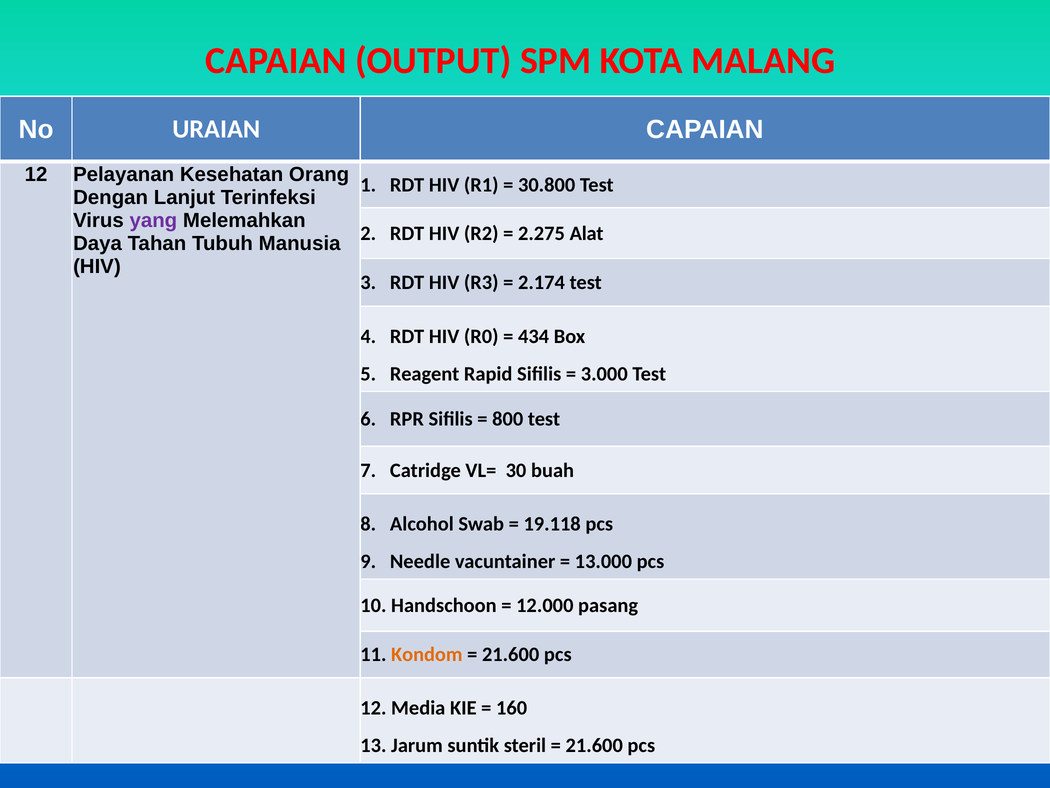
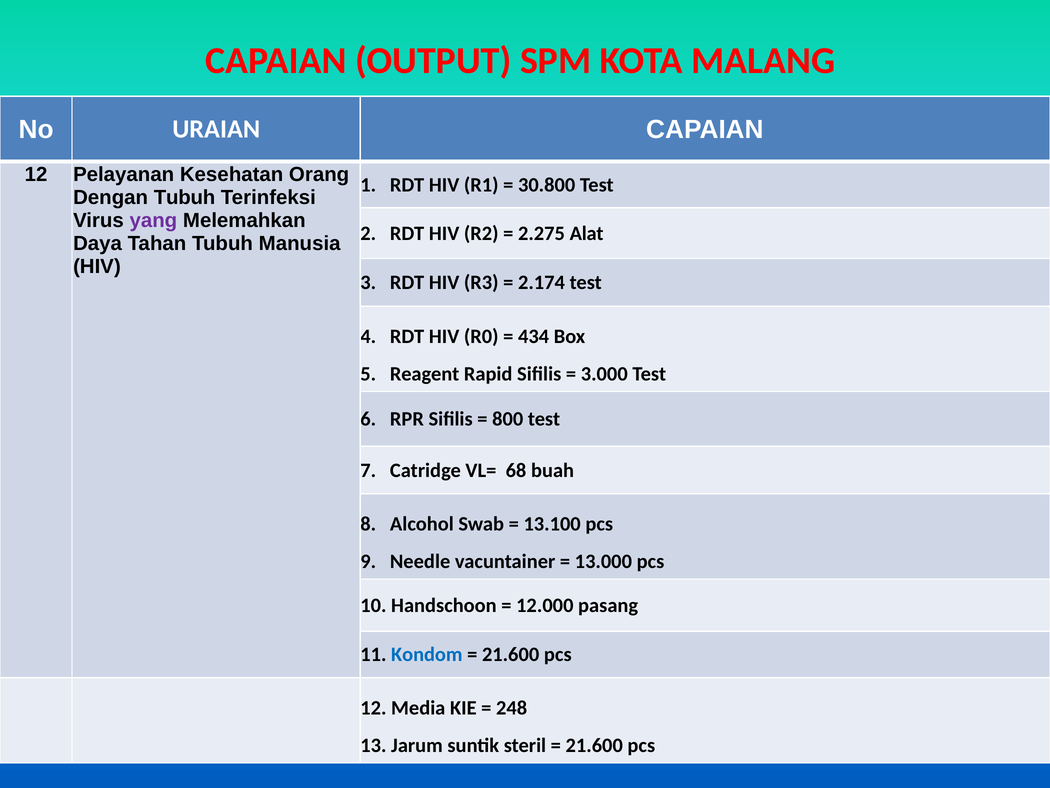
Dengan Lanjut: Lanjut -> Tubuh
30: 30 -> 68
19.118: 19.118 -> 13.100
Kondom colour: orange -> blue
160: 160 -> 248
